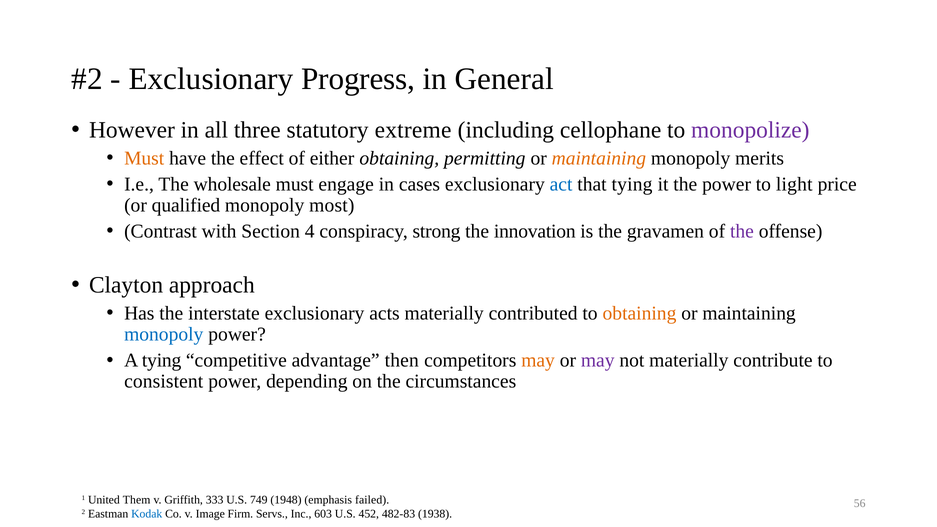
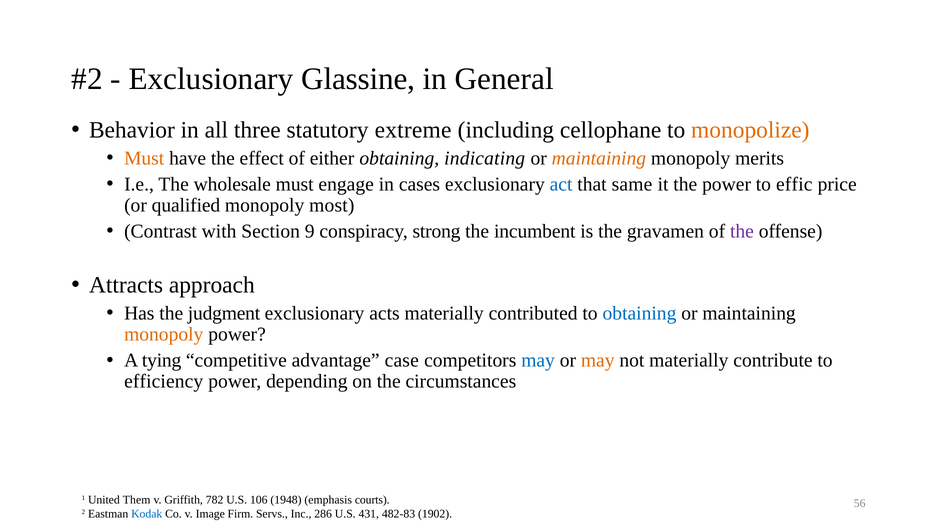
Progress: Progress -> Glassine
However: However -> Behavior
monopolize colour: purple -> orange
permitting: permitting -> indicating
that tying: tying -> same
light: light -> effic
4: 4 -> 9
innovation: innovation -> incumbent
Clayton: Clayton -> Attracts
interstate: interstate -> judgment
obtaining at (639, 313) colour: orange -> blue
monopoly at (164, 334) colour: blue -> orange
then: then -> case
may at (538, 360) colour: orange -> blue
may at (598, 360) colour: purple -> orange
consistent: consistent -> efficiency
333: 333 -> 782
749: 749 -> 106
failed: failed -> courts
603: 603 -> 286
452: 452 -> 431
1938: 1938 -> 1902
